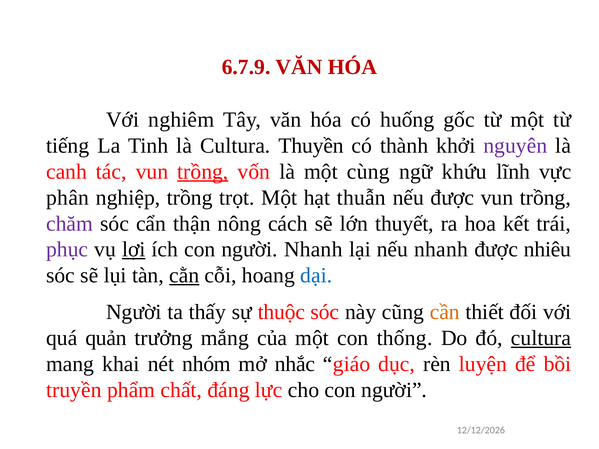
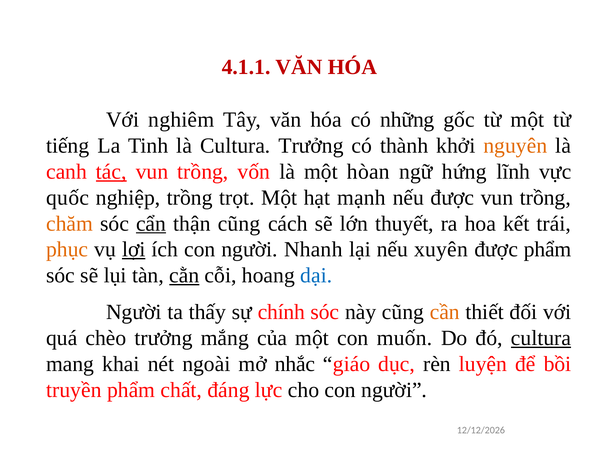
6.7.9: 6.7.9 -> 4.1.1
huống: huống -> những
Cultura Thuyền: Thuyền -> Trưởng
nguyên colour: purple -> orange
tác underline: none -> present
trồng at (203, 172) underline: present -> none
cùng: cùng -> hòan
khứu: khứu -> hứng
phân: phân -> quốc
thuẫn: thuẫn -> mạnh
chăm colour: purple -> orange
cẩn underline: none -> present
thận nông: nông -> cũng
phục colour: purple -> orange
nếu nhanh: nhanh -> xuyên
được nhiêu: nhiêu -> phẩm
thuộc: thuộc -> chính
quản: quản -> chèo
thống: thống -> muốn
nhóm: nhóm -> ngoài
